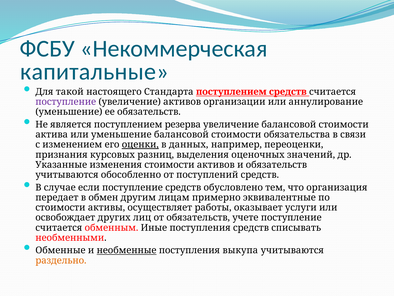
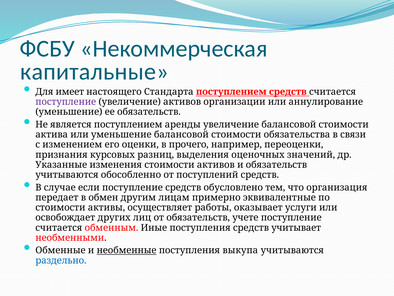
такой: такой -> имеет
резерва: резерва -> аренды
оценки underline: present -> none
данных: данных -> прочего
списывать: списывать -> учитывает
раздельно colour: orange -> blue
